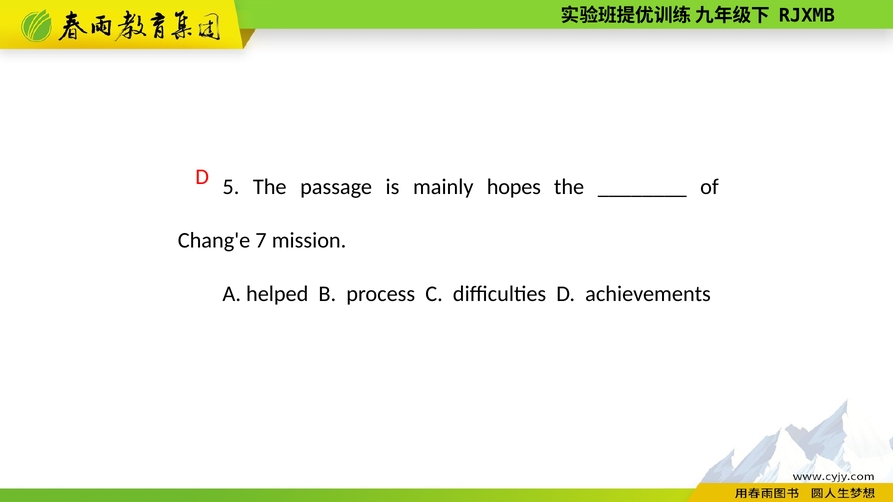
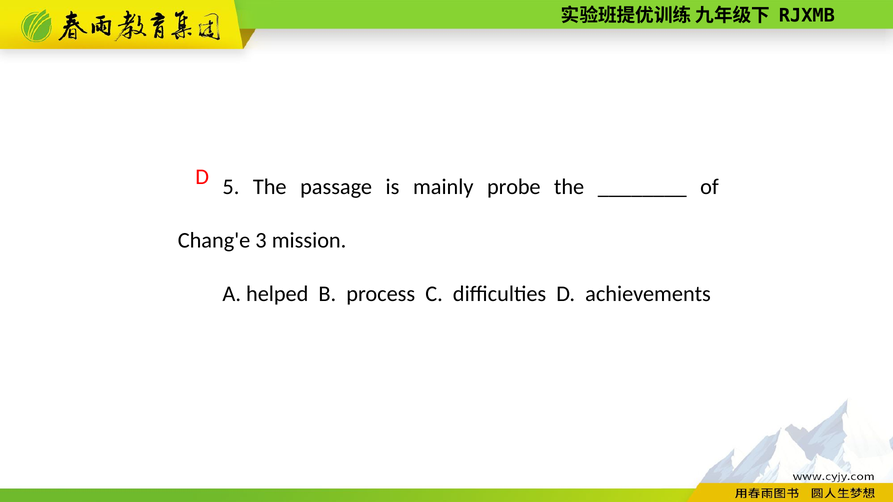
hopes: hopes -> probe
7: 7 -> 3
